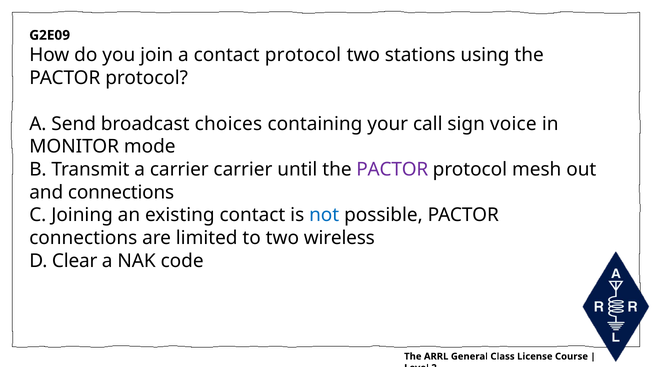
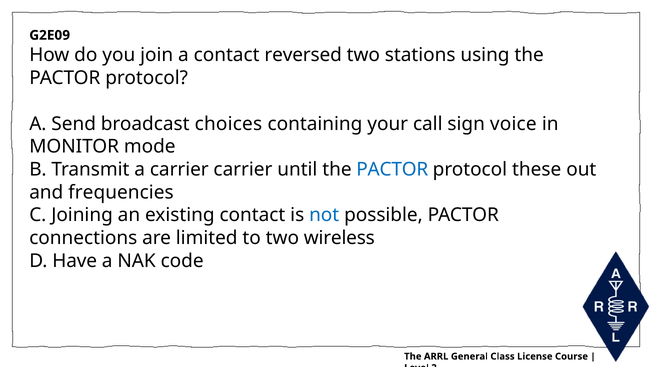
contact protocol: protocol -> reversed
PACTOR at (392, 169) colour: purple -> blue
mesh: mesh -> these
and connections: connections -> frequencies
Clear: Clear -> Have
